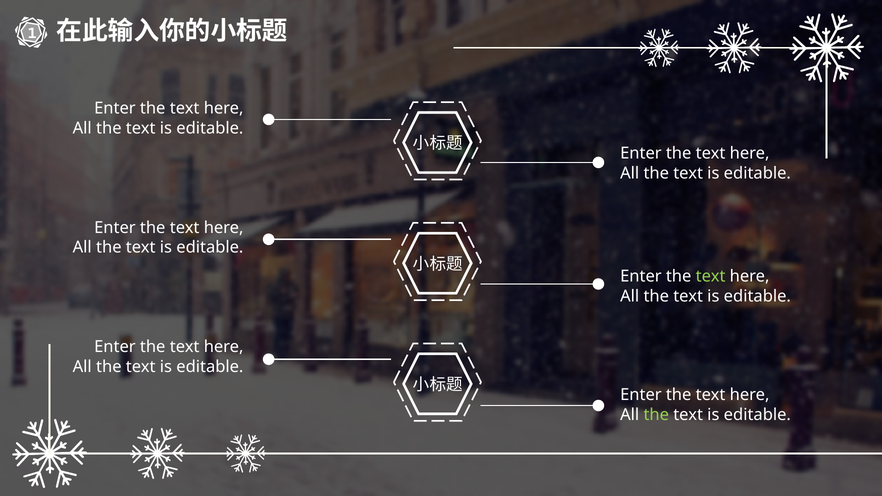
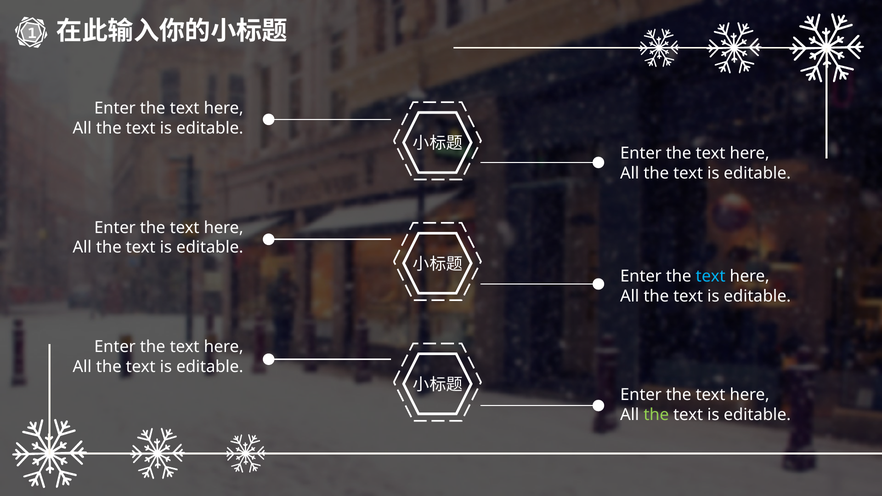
text at (711, 277) colour: light green -> light blue
